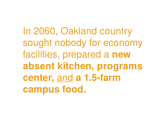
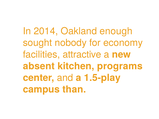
2060: 2060 -> 2014
country: country -> enough
prepared: prepared -> attractive
and underline: present -> none
1.5-farm: 1.5-farm -> 1.5-play
food: food -> than
